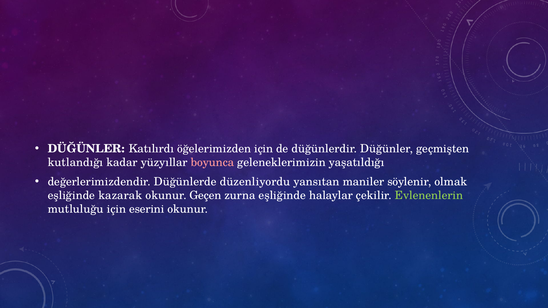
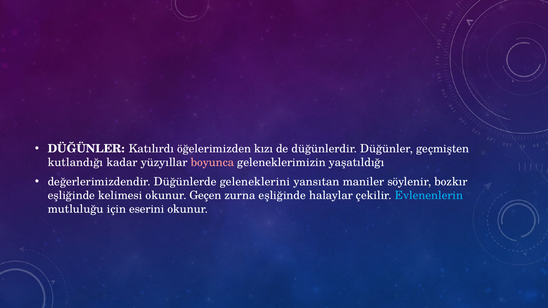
öğelerimizden için: için -> kızı
düzenliyordu: düzenliyordu -> geleneklerini
olmak: olmak -> bozkır
kazarak: kazarak -> kelimesi
Evlenenlerin colour: light green -> light blue
